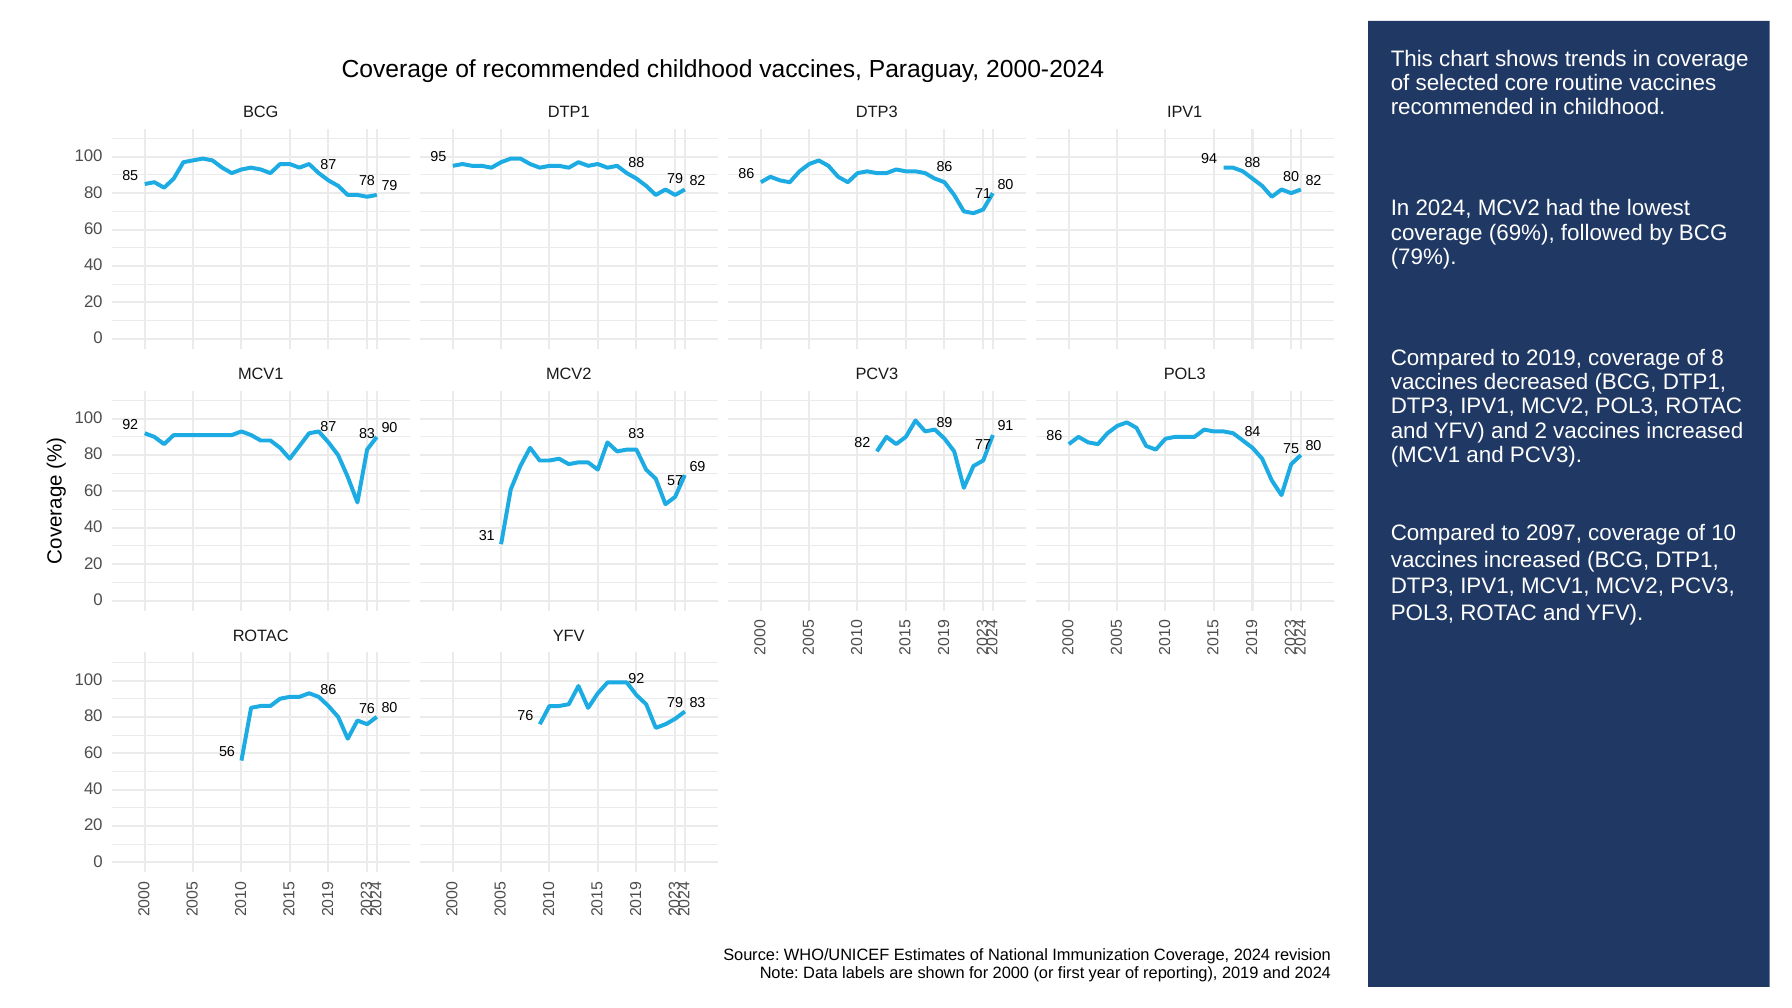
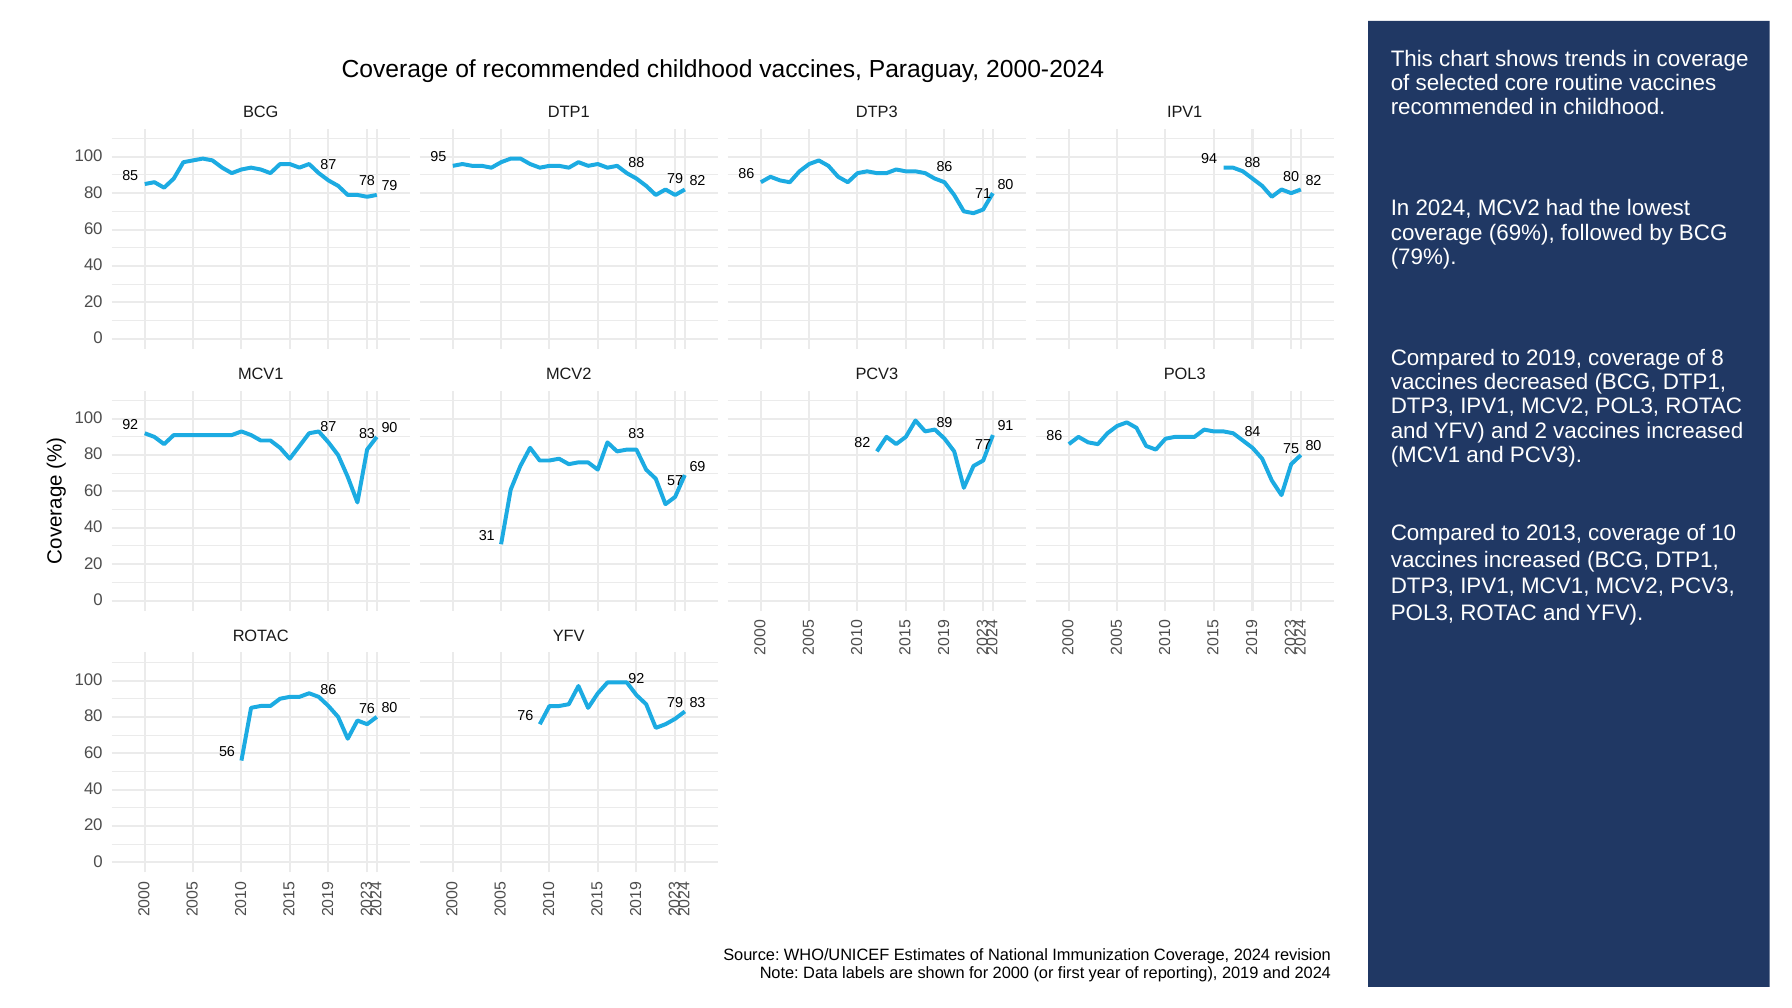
2097: 2097 -> 2013
